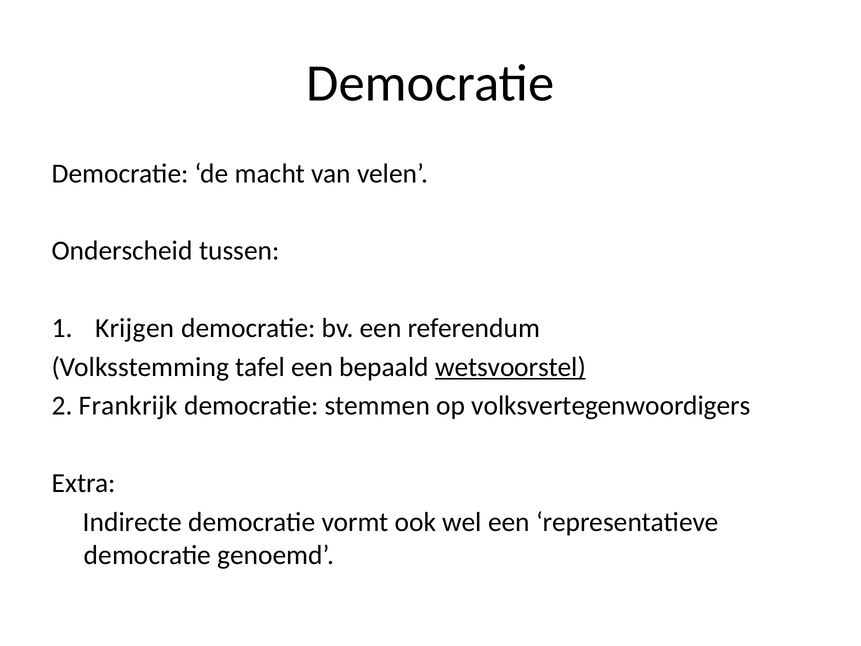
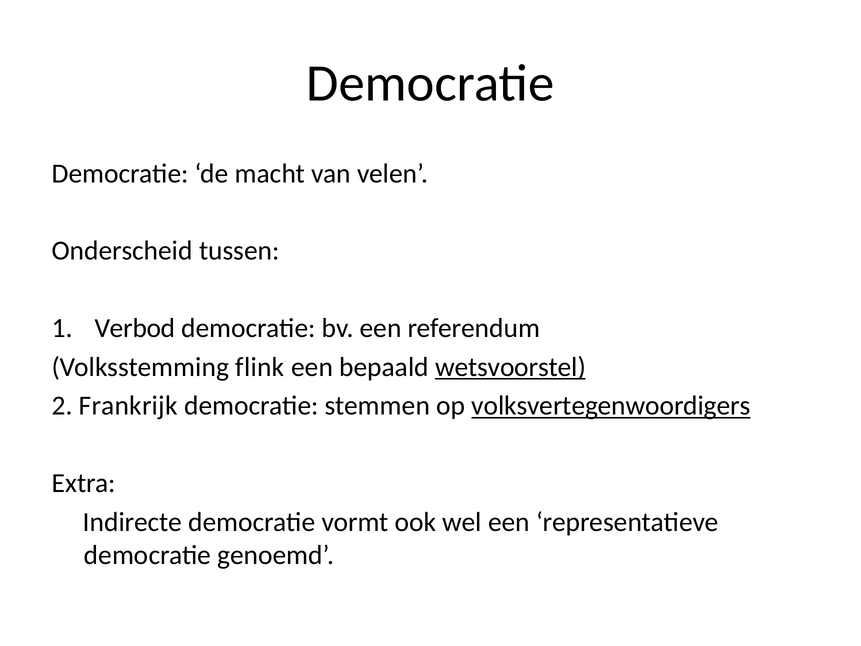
Krijgen: Krijgen -> Verbod
tafel: tafel -> flink
volksvertegenwoordigers underline: none -> present
